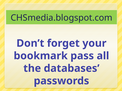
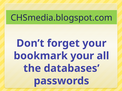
bookmark pass: pass -> your
